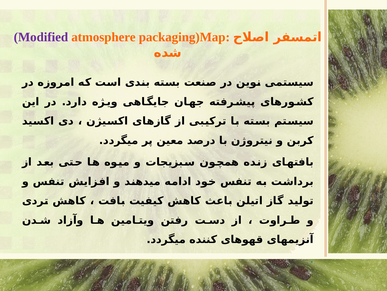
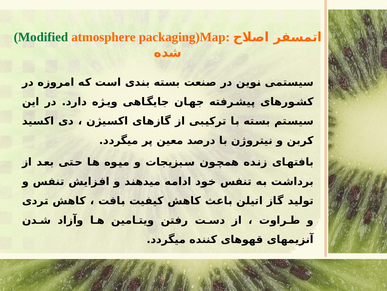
Modified colour: purple -> green
